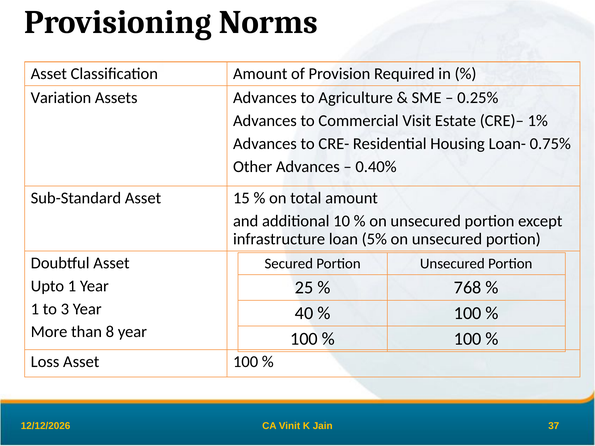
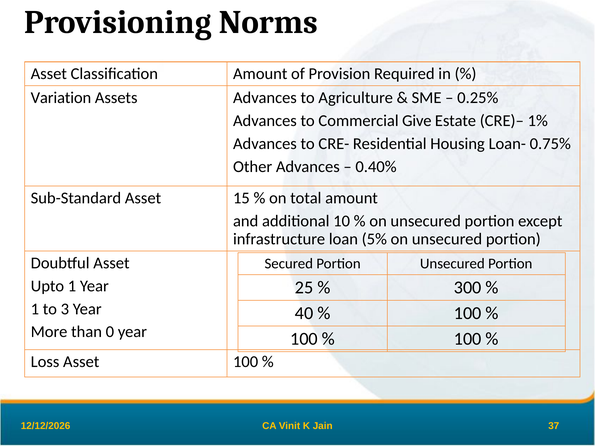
Visit: Visit -> Give
768: 768 -> 300
8: 8 -> 0
